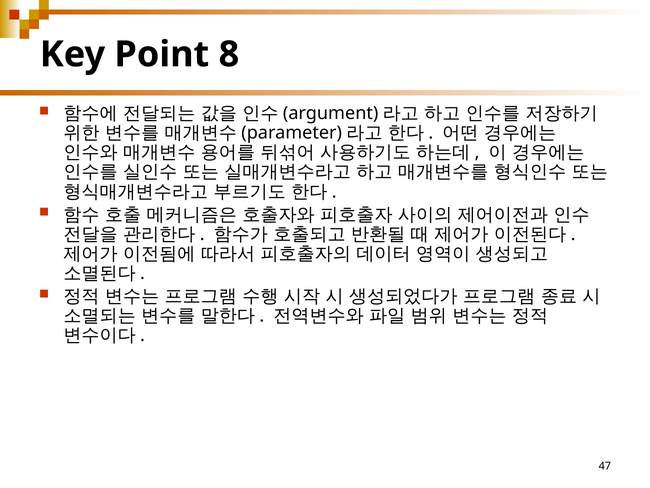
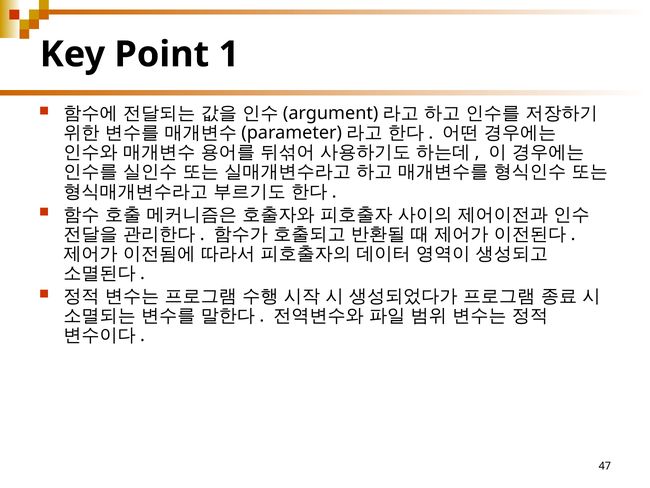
8: 8 -> 1
